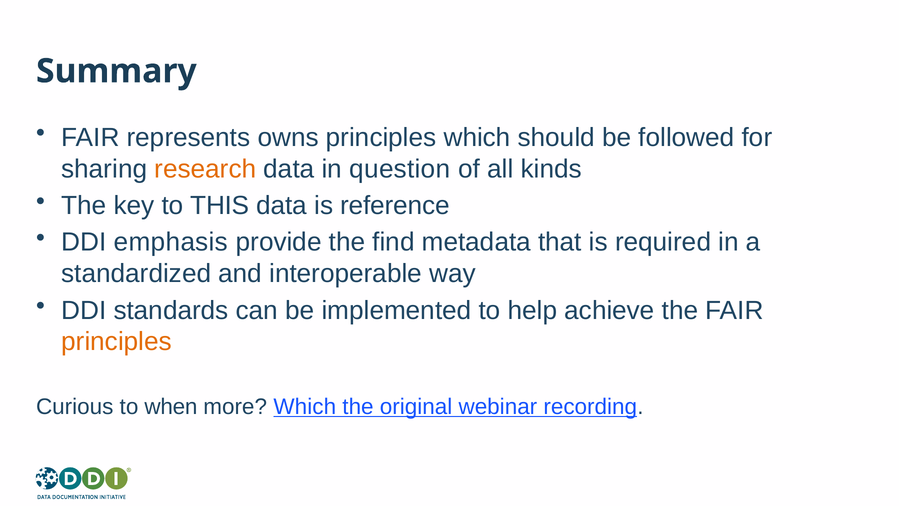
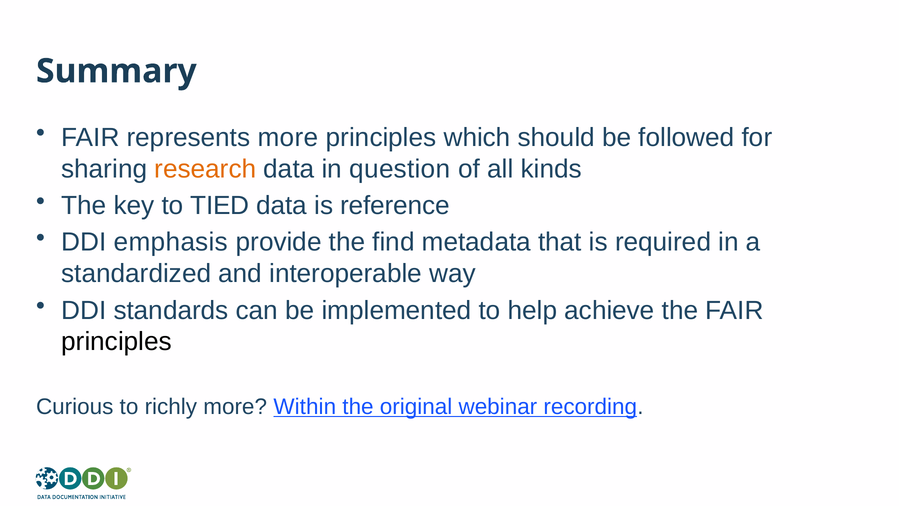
represents owns: owns -> more
THIS: THIS -> TIED
principles at (117, 342) colour: orange -> black
when: when -> richly
more Which: Which -> Within
